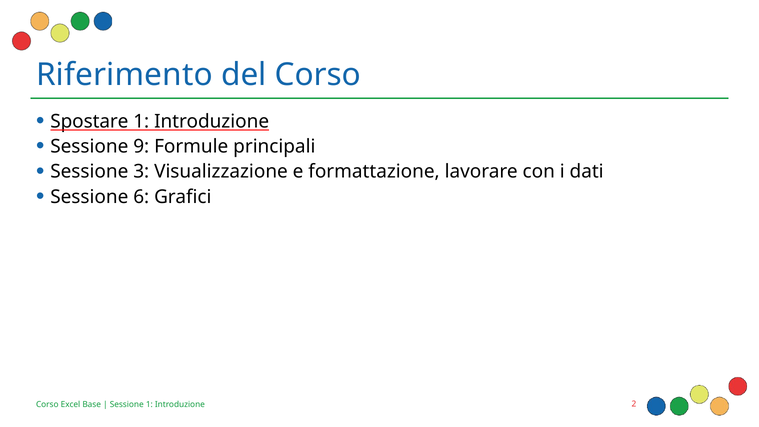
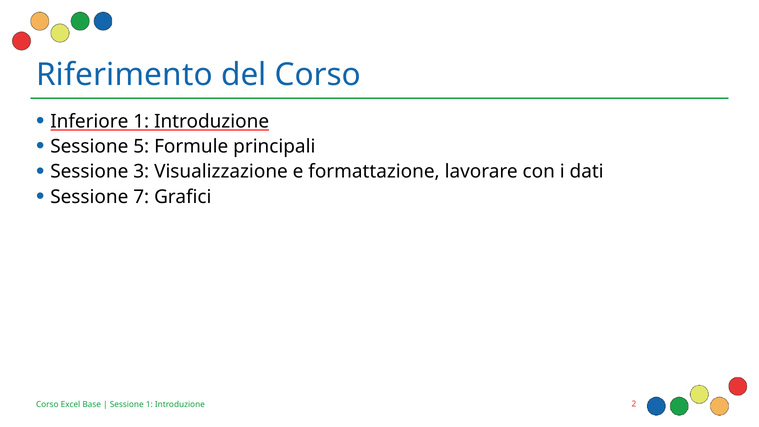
Spostare: Spostare -> Inferiore
9: 9 -> 5
6: 6 -> 7
